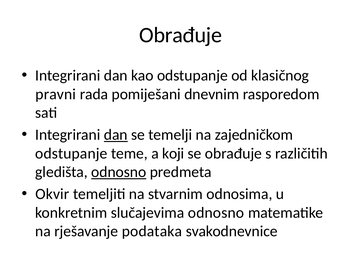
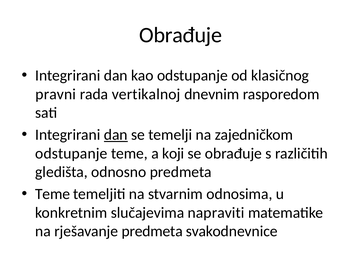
pomiješani: pomiješani -> vertikalnoj
odnosno at (119, 172) underline: present -> none
Okvir at (52, 194): Okvir -> Teme
slučajevima odnosno: odnosno -> napraviti
rješavanje podataka: podataka -> predmeta
